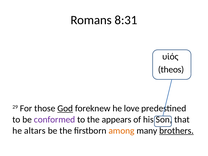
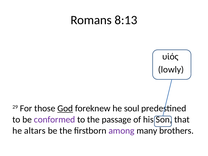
8:31: 8:31 -> 8:13
theos: theos -> lowly
love: love -> soul
appears: appears -> passage
among colour: orange -> purple
brothers underline: present -> none
